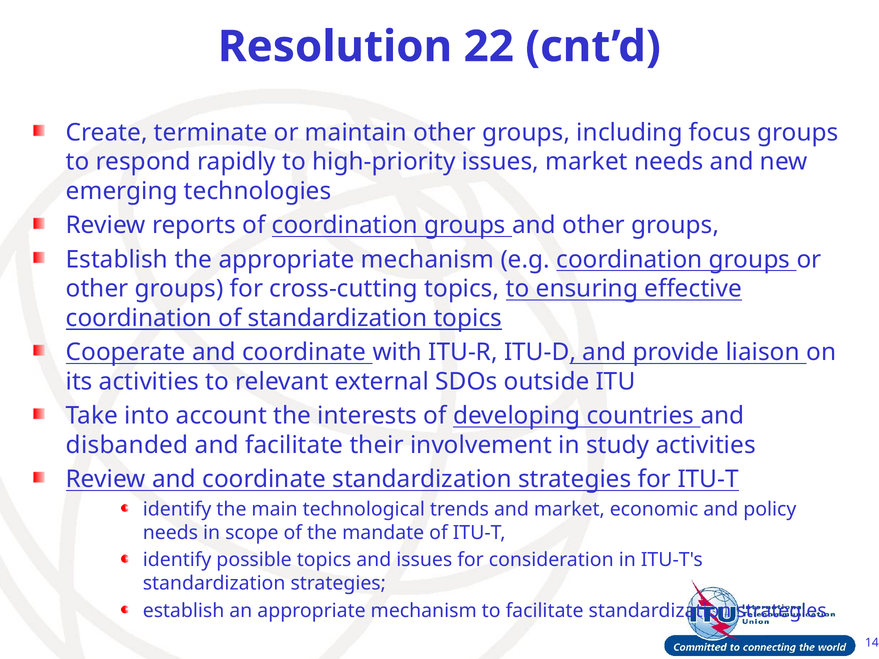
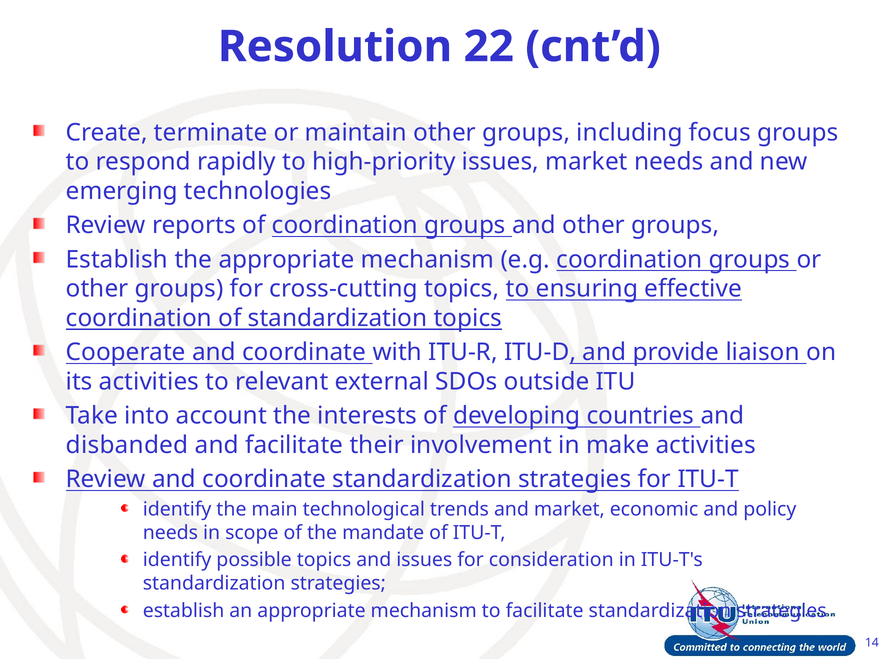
study: study -> make
